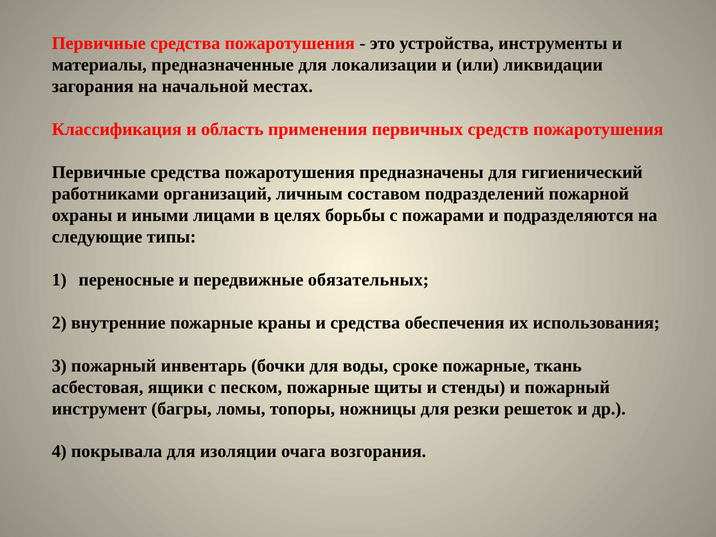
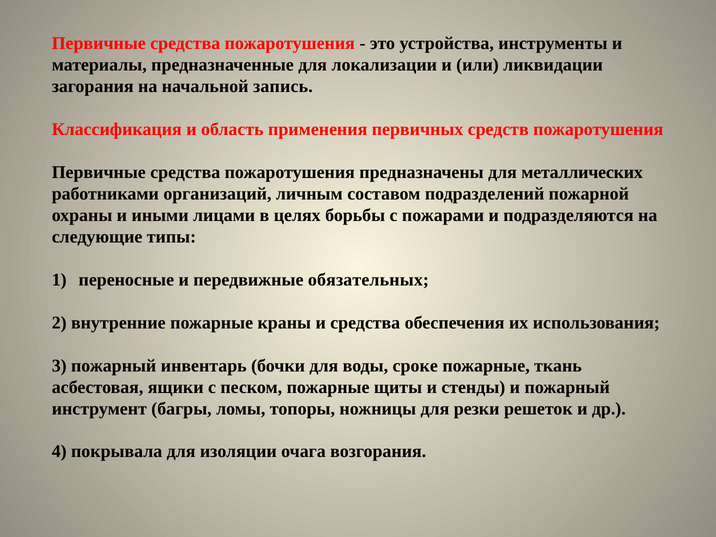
местах: местах -> запись
гигиенический: гигиенический -> металлических
